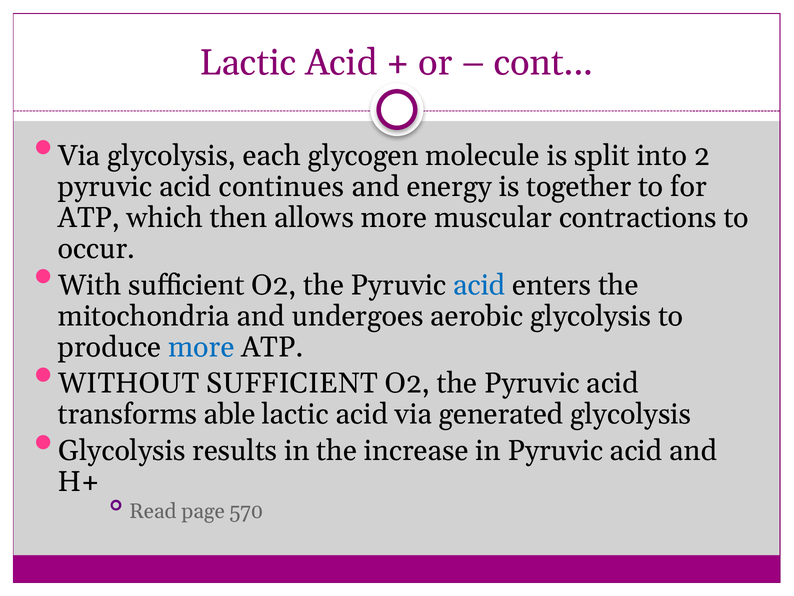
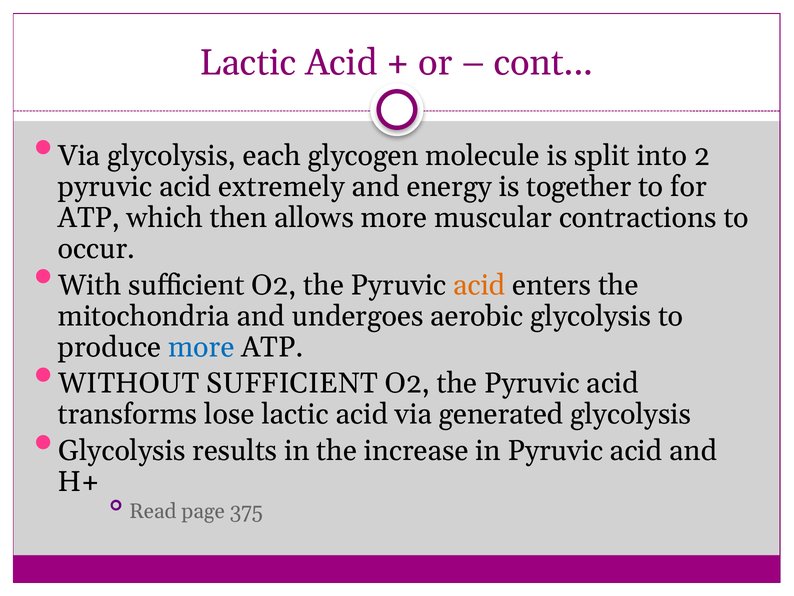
continues: continues -> extremely
acid at (479, 285) colour: blue -> orange
able: able -> lose
570: 570 -> 375
